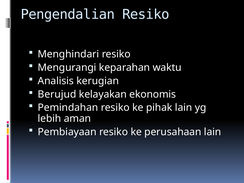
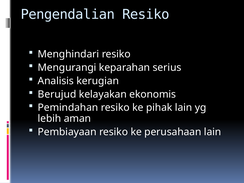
waktu: waktu -> serius
